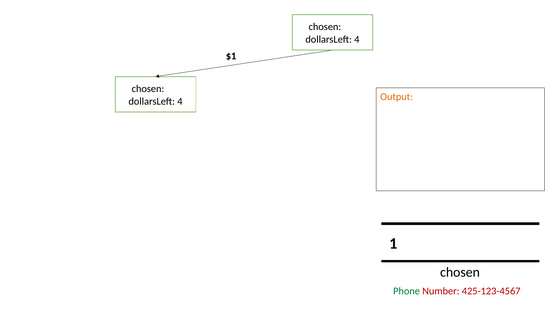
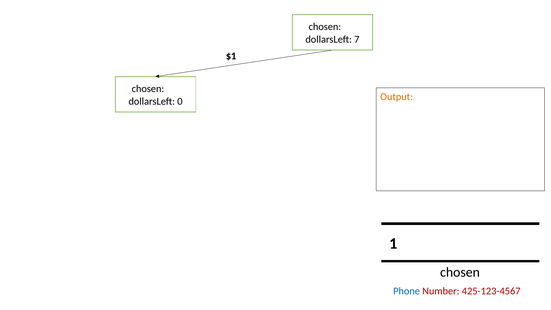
4 at (357, 39): 4 -> 7
4 at (180, 101): 4 -> 0
Phone colour: green -> blue
